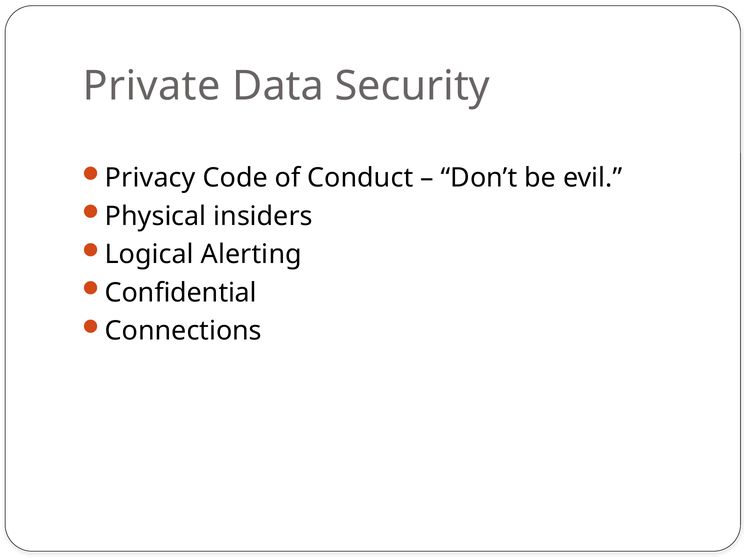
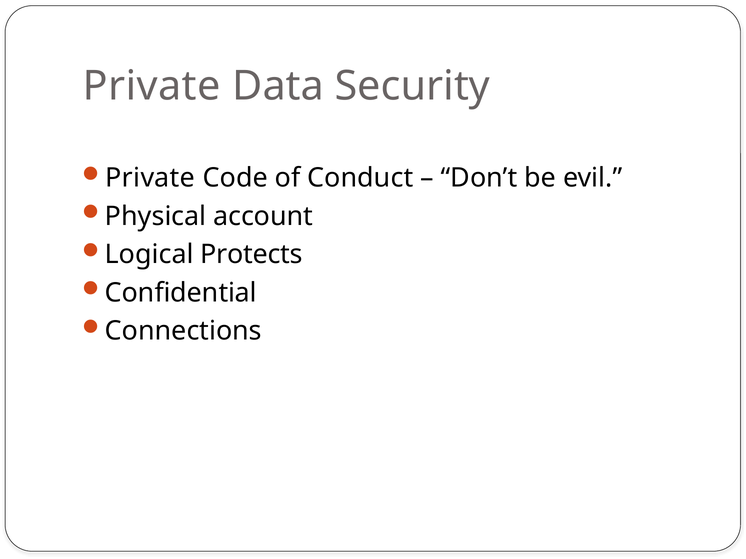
Privacy at (150, 178): Privacy -> Private
insiders: insiders -> account
Alerting: Alerting -> Protects
